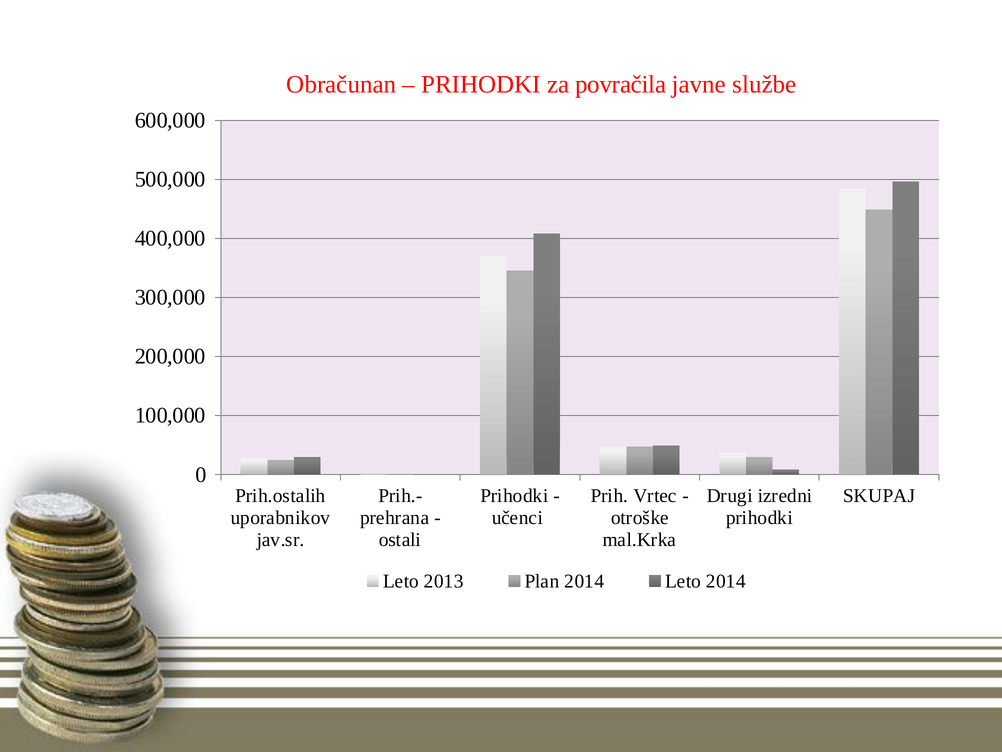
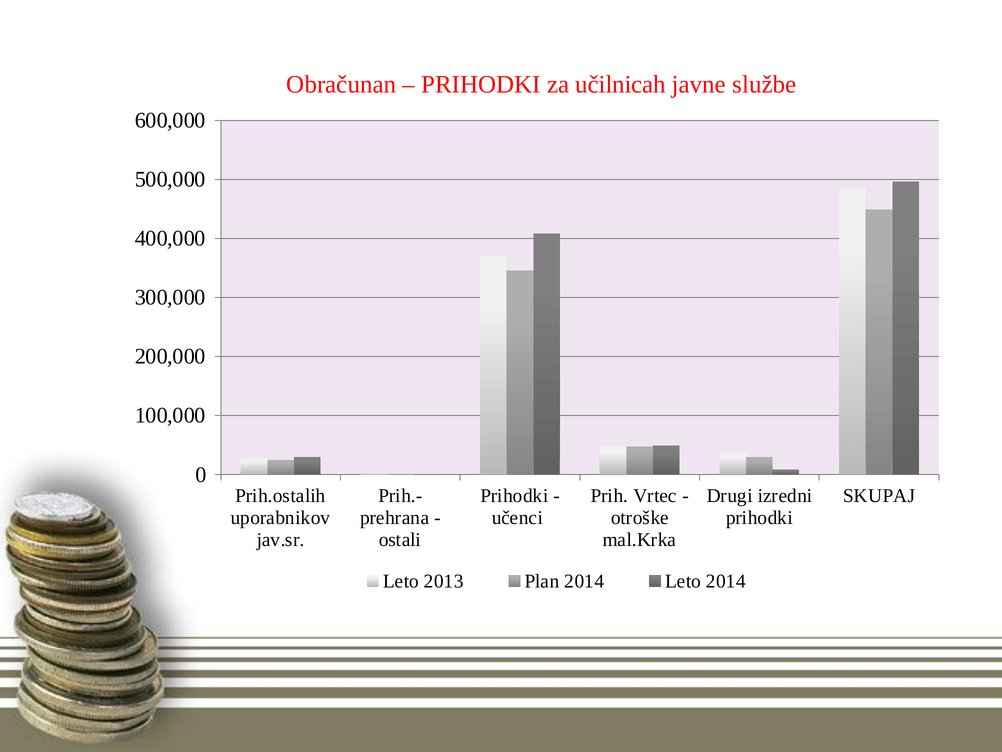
povračila: povračila -> učilnicah
